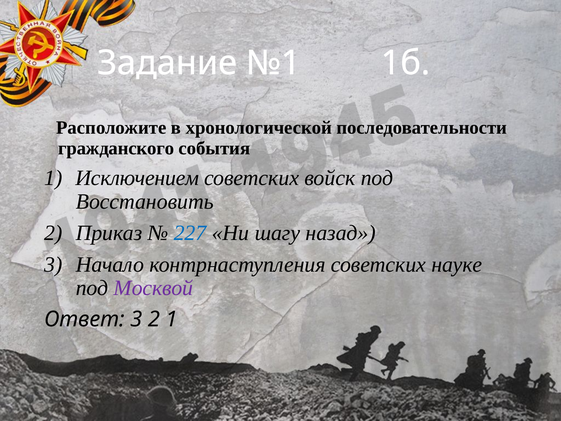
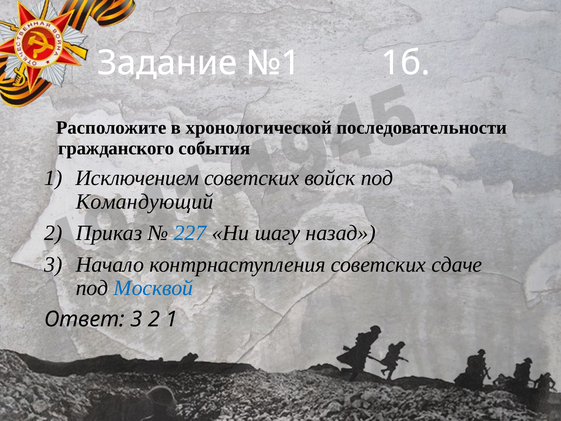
Восстановить: Восстановить -> Командующий
науке: науке -> сдаче
Москвой colour: purple -> blue
